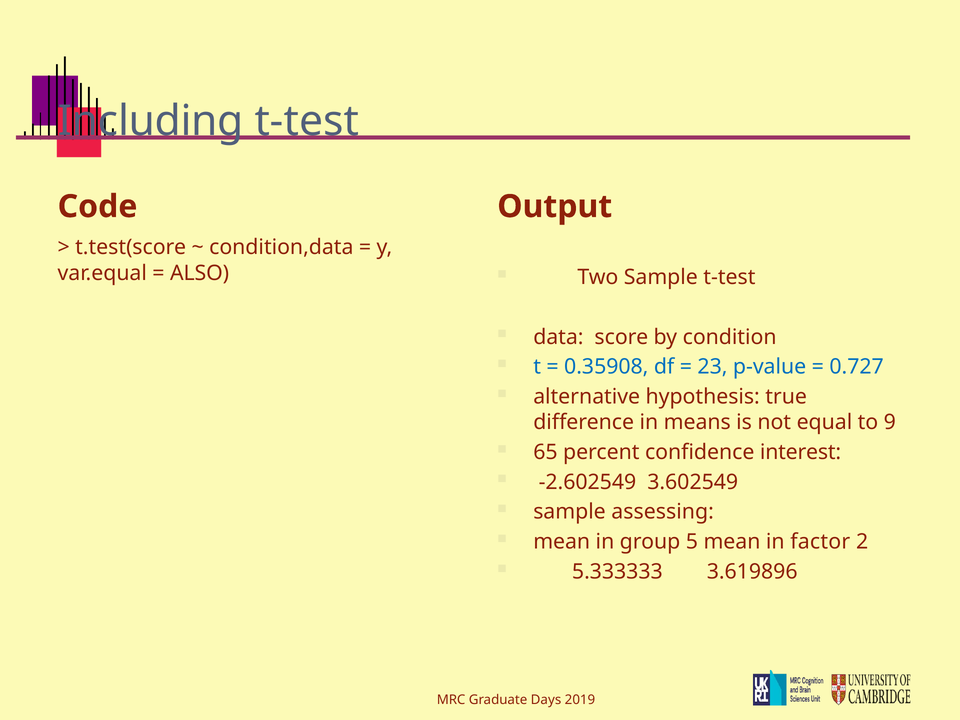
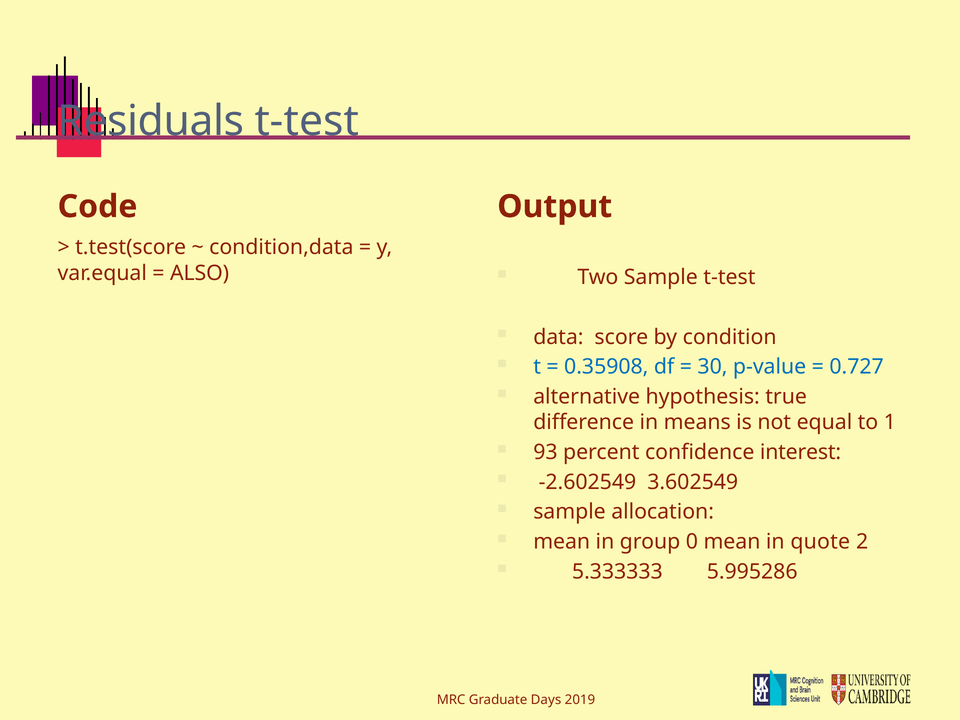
Including: Including -> Residuals
23: 23 -> 30
9: 9 -> 1
65: 65 -> 93
assessing: assessing -> allocation
5: 5 -> 0
factor: factor -> quote
3.619896: 3.619896 -> 5.995286
